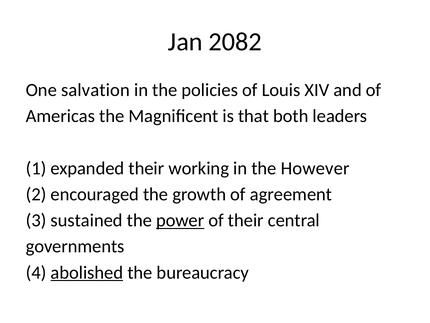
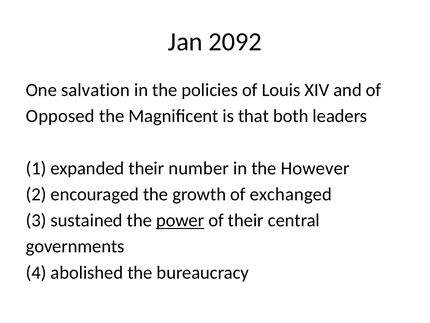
2082: 2082 -> 2092
Americas: Americas -> Opposed
working: working -> number
agreement: agreement -> exchanged
abolished underline: present -> none
